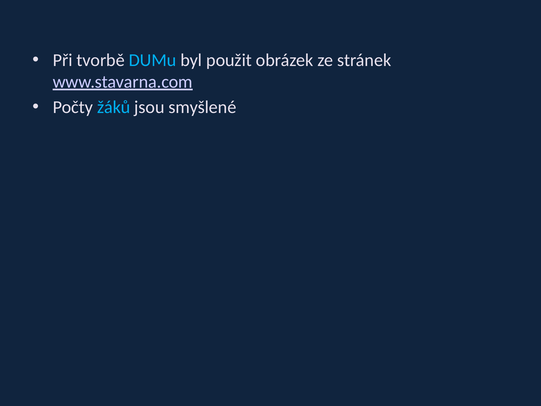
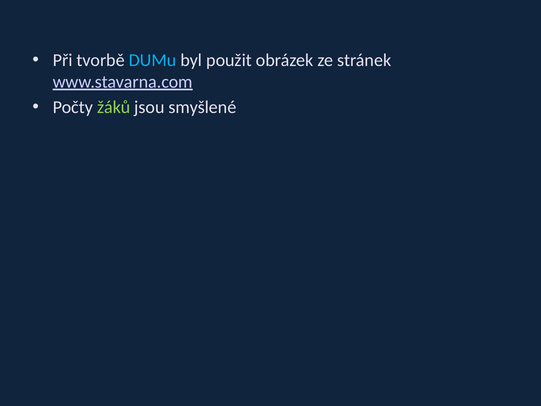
žáků colour: light blue -> light green
